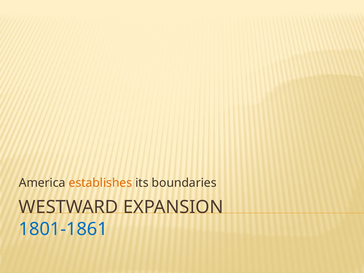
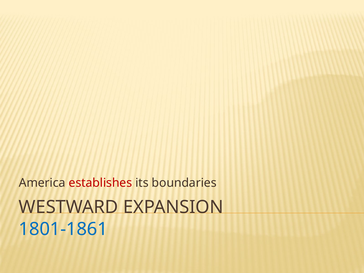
establishes colour: orange -> red
